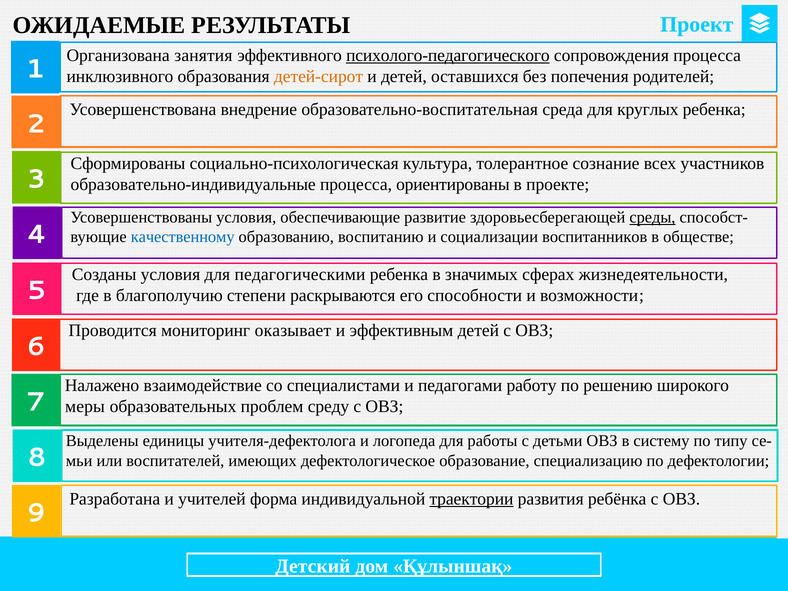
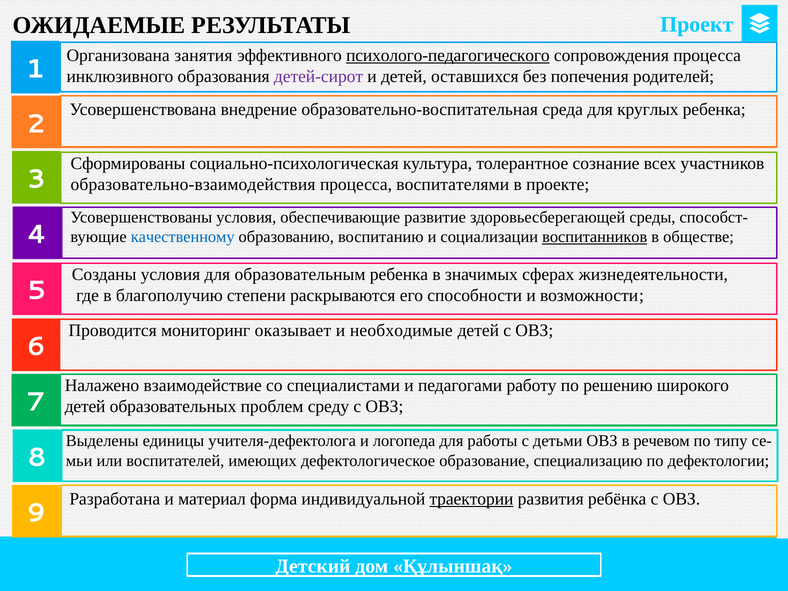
детей-сирот colour: orange -> purple
образовательно-индивидуальные: образовательно-индивидуальные -> образовательно-взаимодействия
ориентированы: ориентированы -> воспитателями
среды underline: present -> none
воспитанников underline: none -> present
педагогическими: педагогическими -> образовательным
эффективным: эффективным -> необходимые
меры at (85, 406): меры -> детей
систему: систему -> речевом
учителей: учителей -> материал
